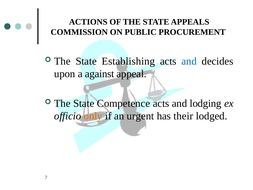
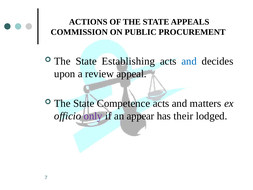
against: against -> review
lodging: lodging -> matters
only colour: orange -> purple
urgent: urgent -> appear
